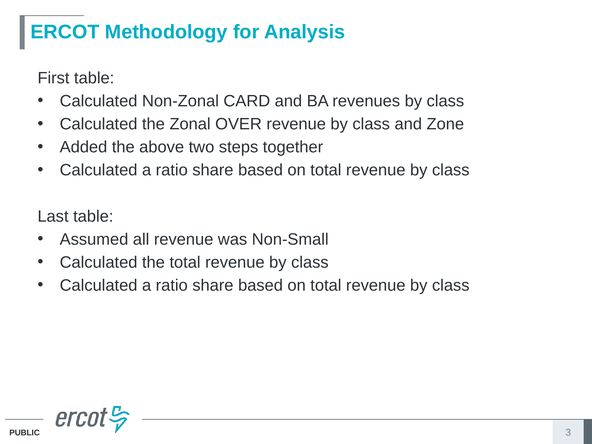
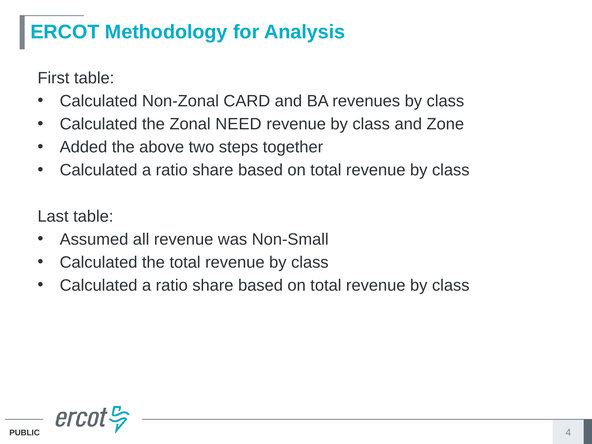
OVER: OVER -> NEED
3: 3 -> 4
